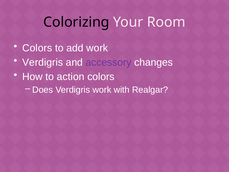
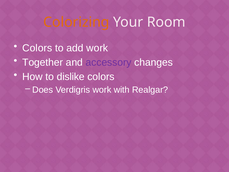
Colorizing colour: black -> orange
Verdigris at (43, 62): Verdigris -> Together
action: action -> dislike
